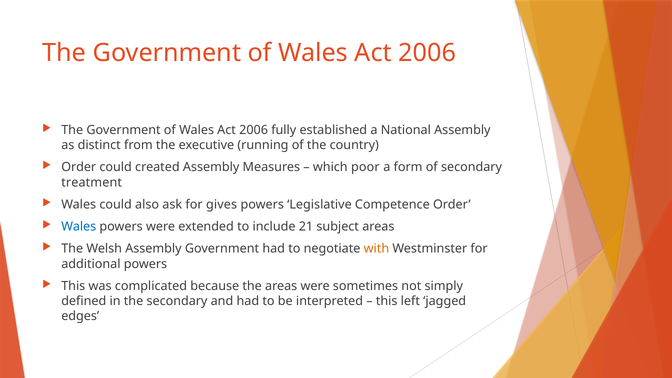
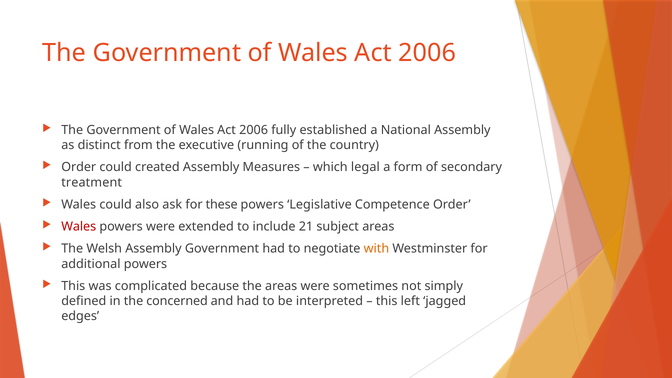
poor: poor -> legal
gives: gives -> these
Wales at (79, 227) colour: blue -> red
the secondary: secondary -> concerned
